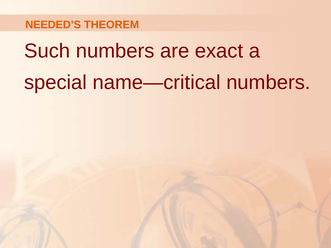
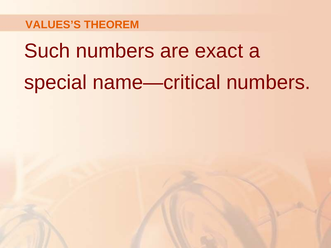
NEEDED’S: NEEDED’S -> VALUES’S
